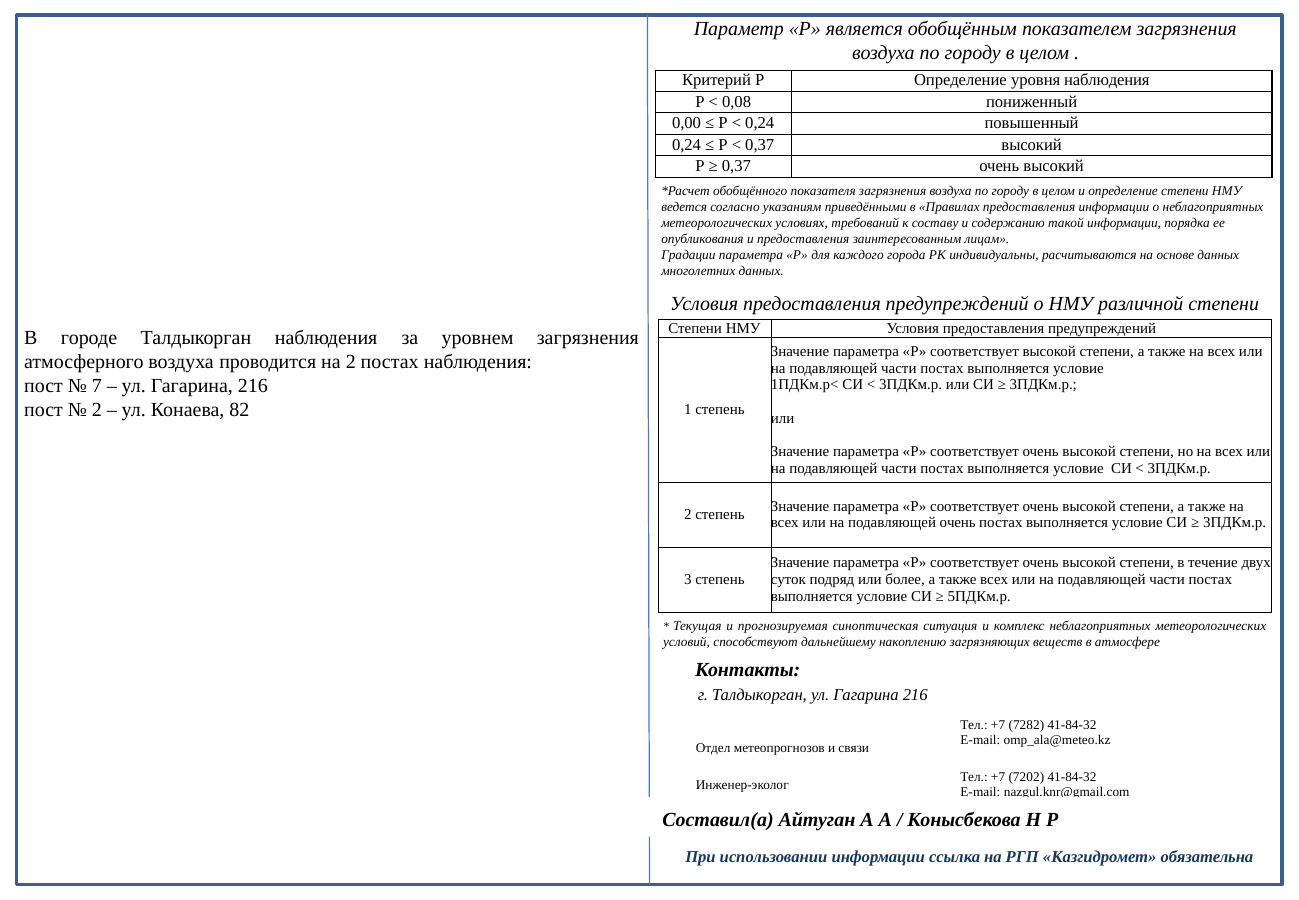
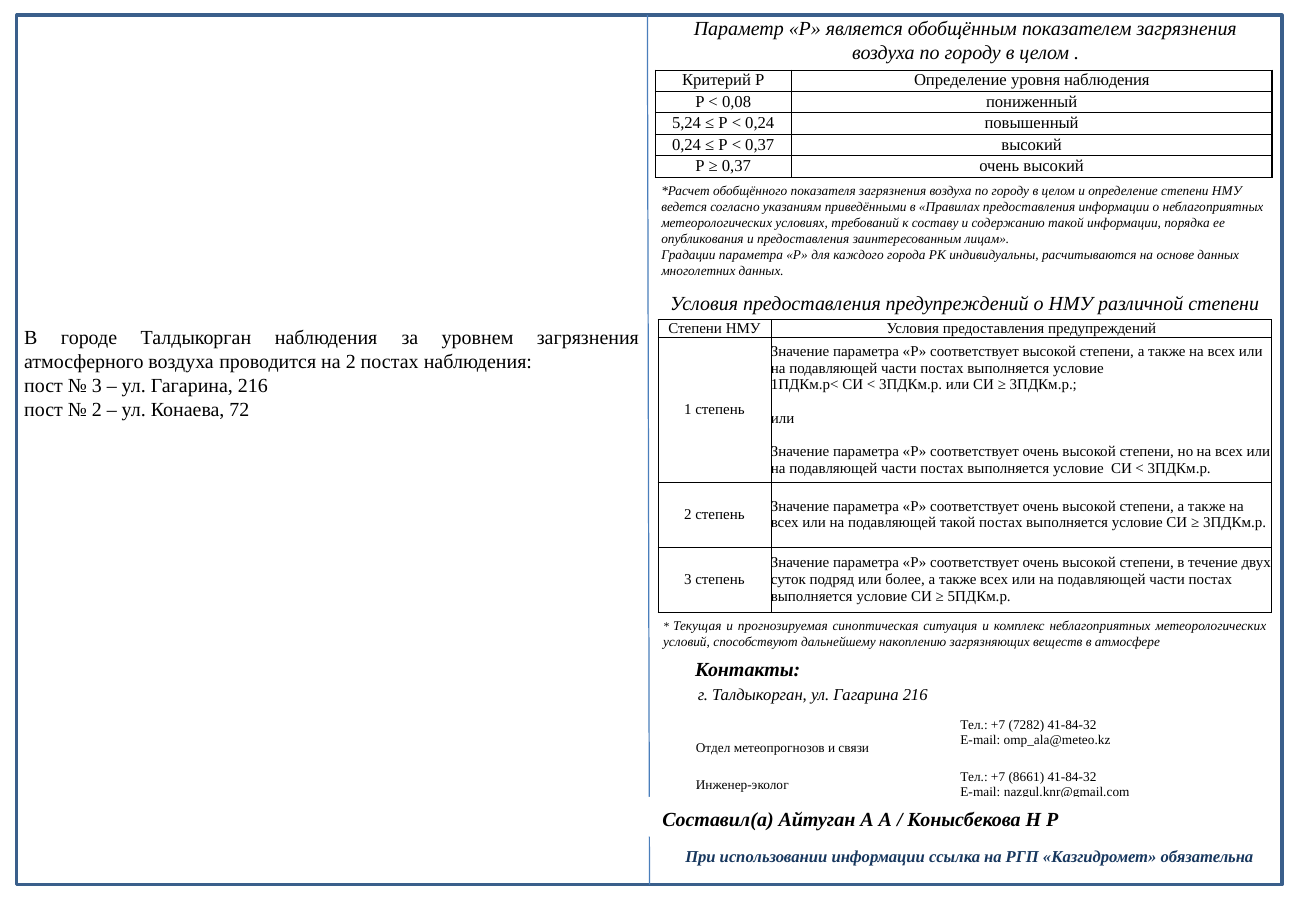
0,00: 0,00 -> 5,24
7 at (97, 386): 7 -> 3
82: 82 -> 72
подавляющей очень: очень -> такой
7202: 7202 -> 8661
